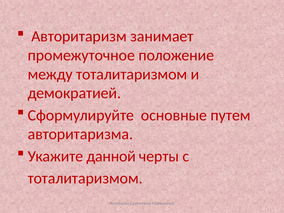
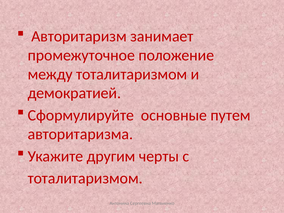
данной: данной -> другим
